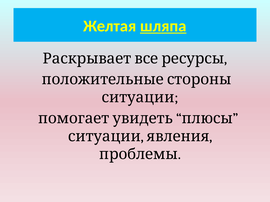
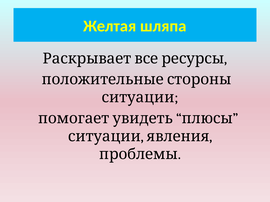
шляпа underline: present -> none
